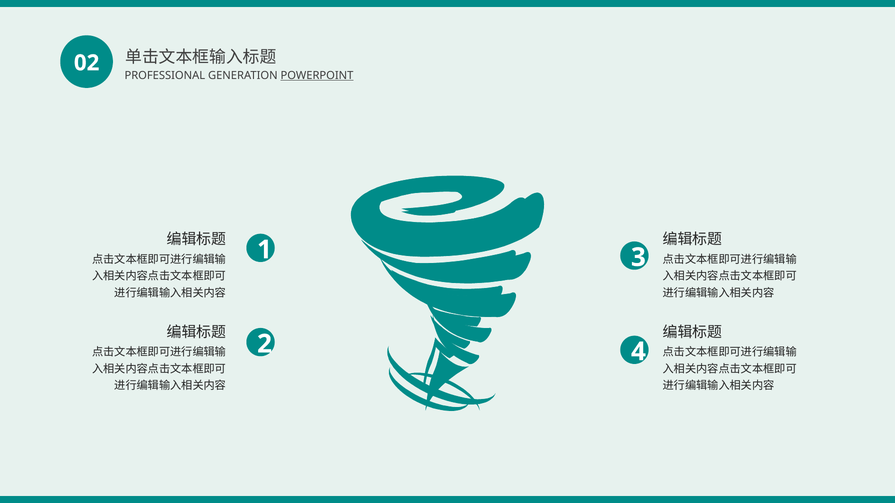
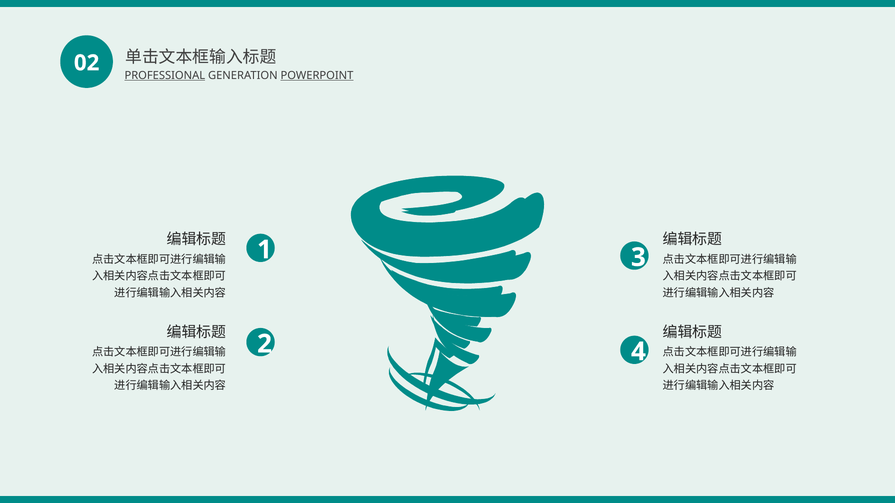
PROFESSIONAL underline: none -> present
